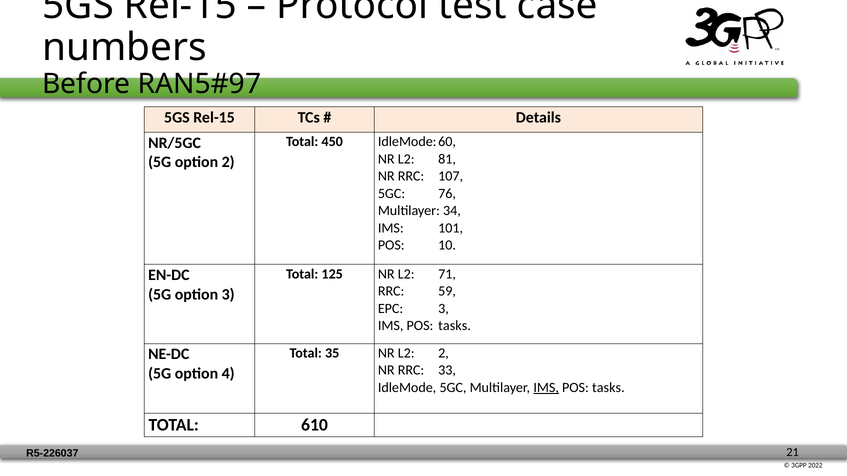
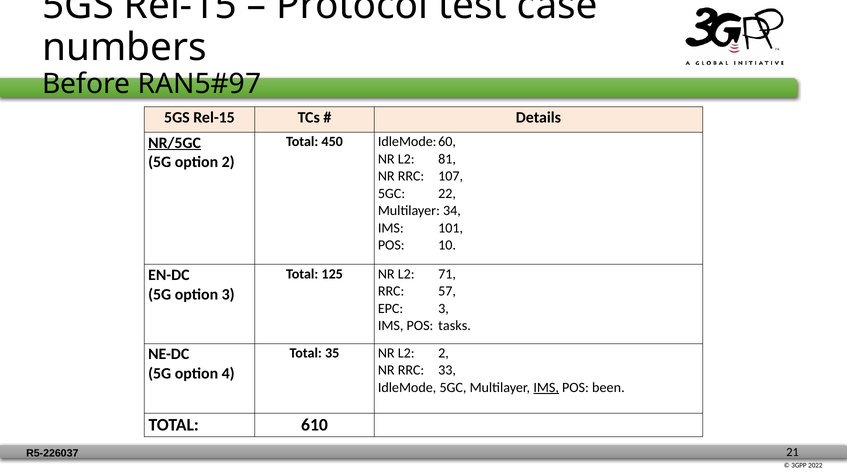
NR/5GC underline: none -> present
76: 76 -> 22
59: 59 -> 57
tasks at (608, 388): tasks -> been
